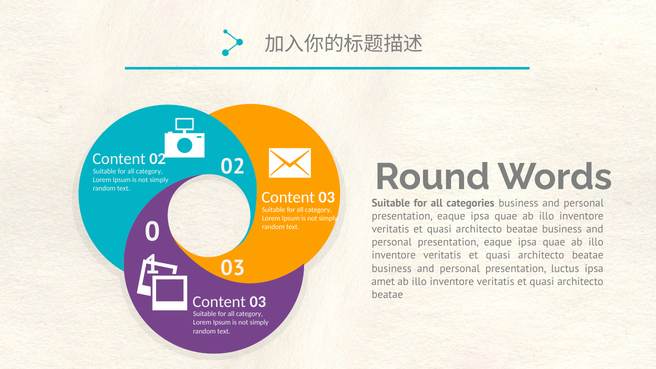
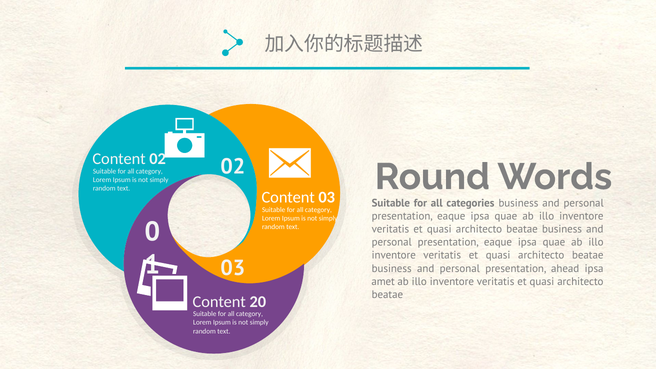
luctus: luctus -> ahead
03 at (258, 302): 03 -> 20
